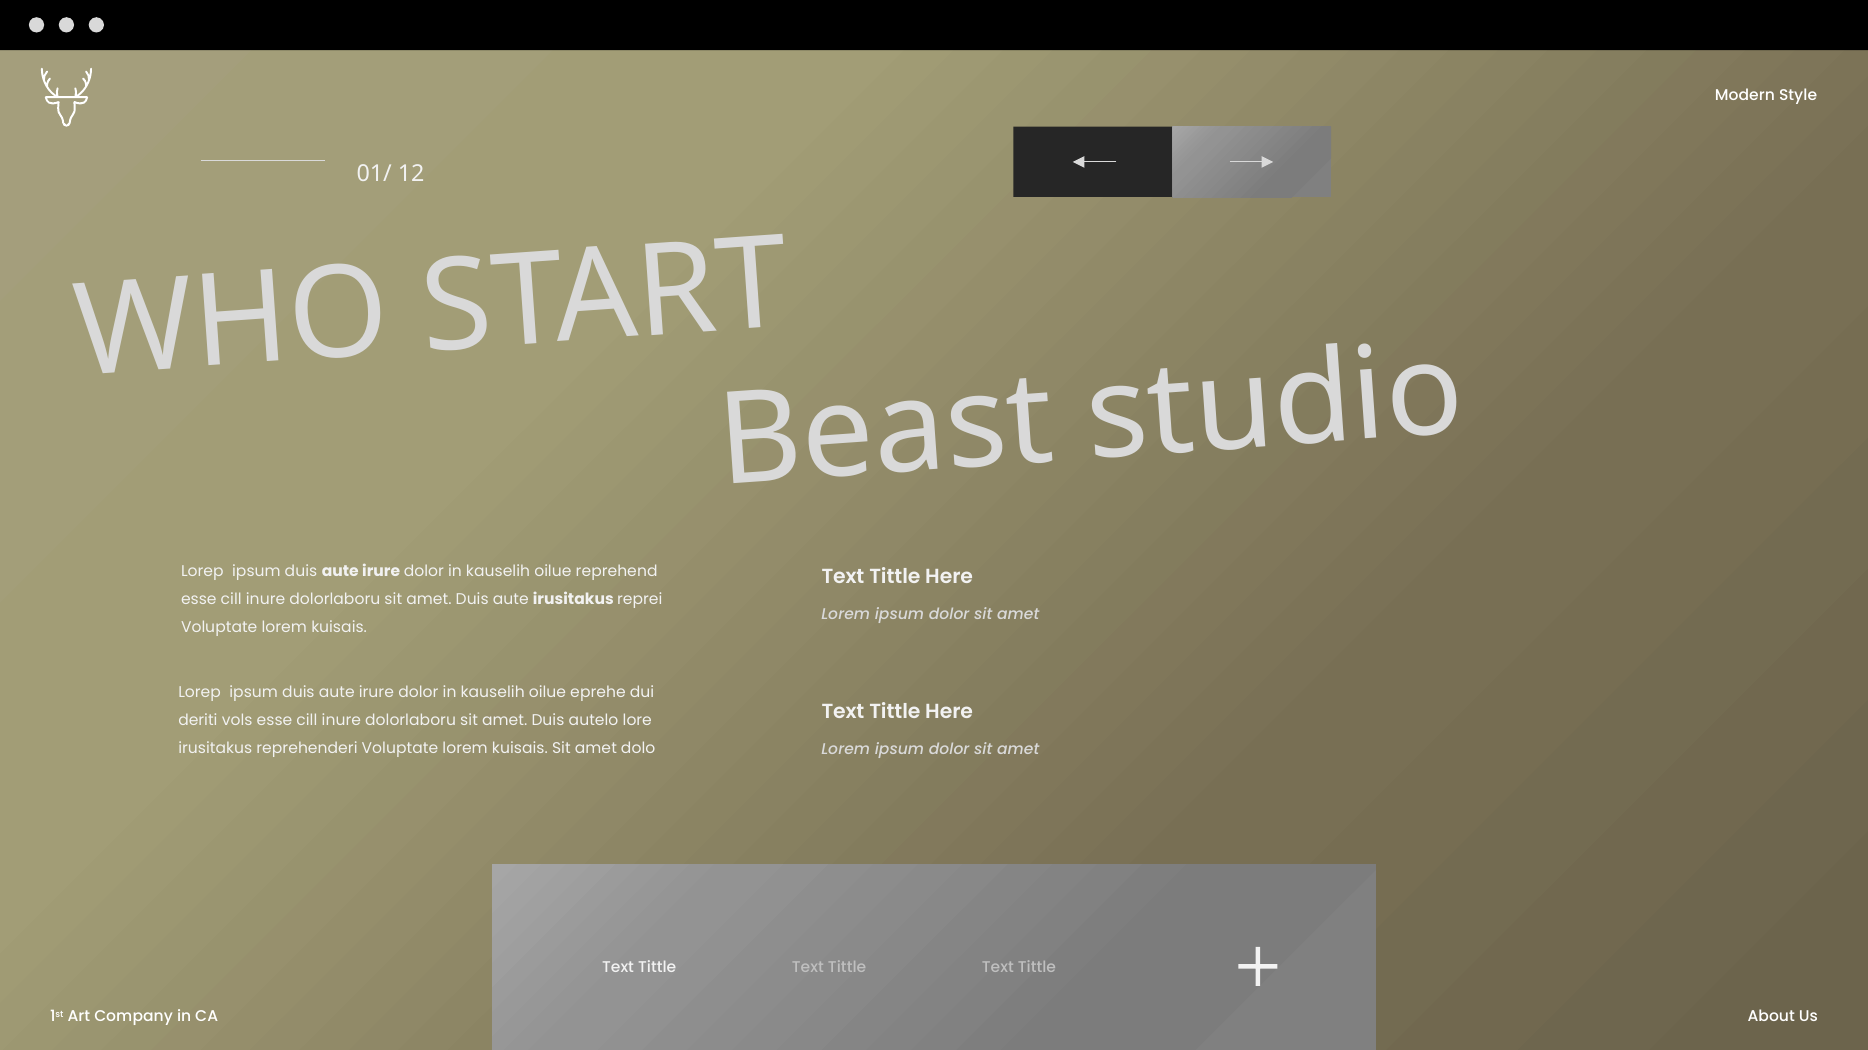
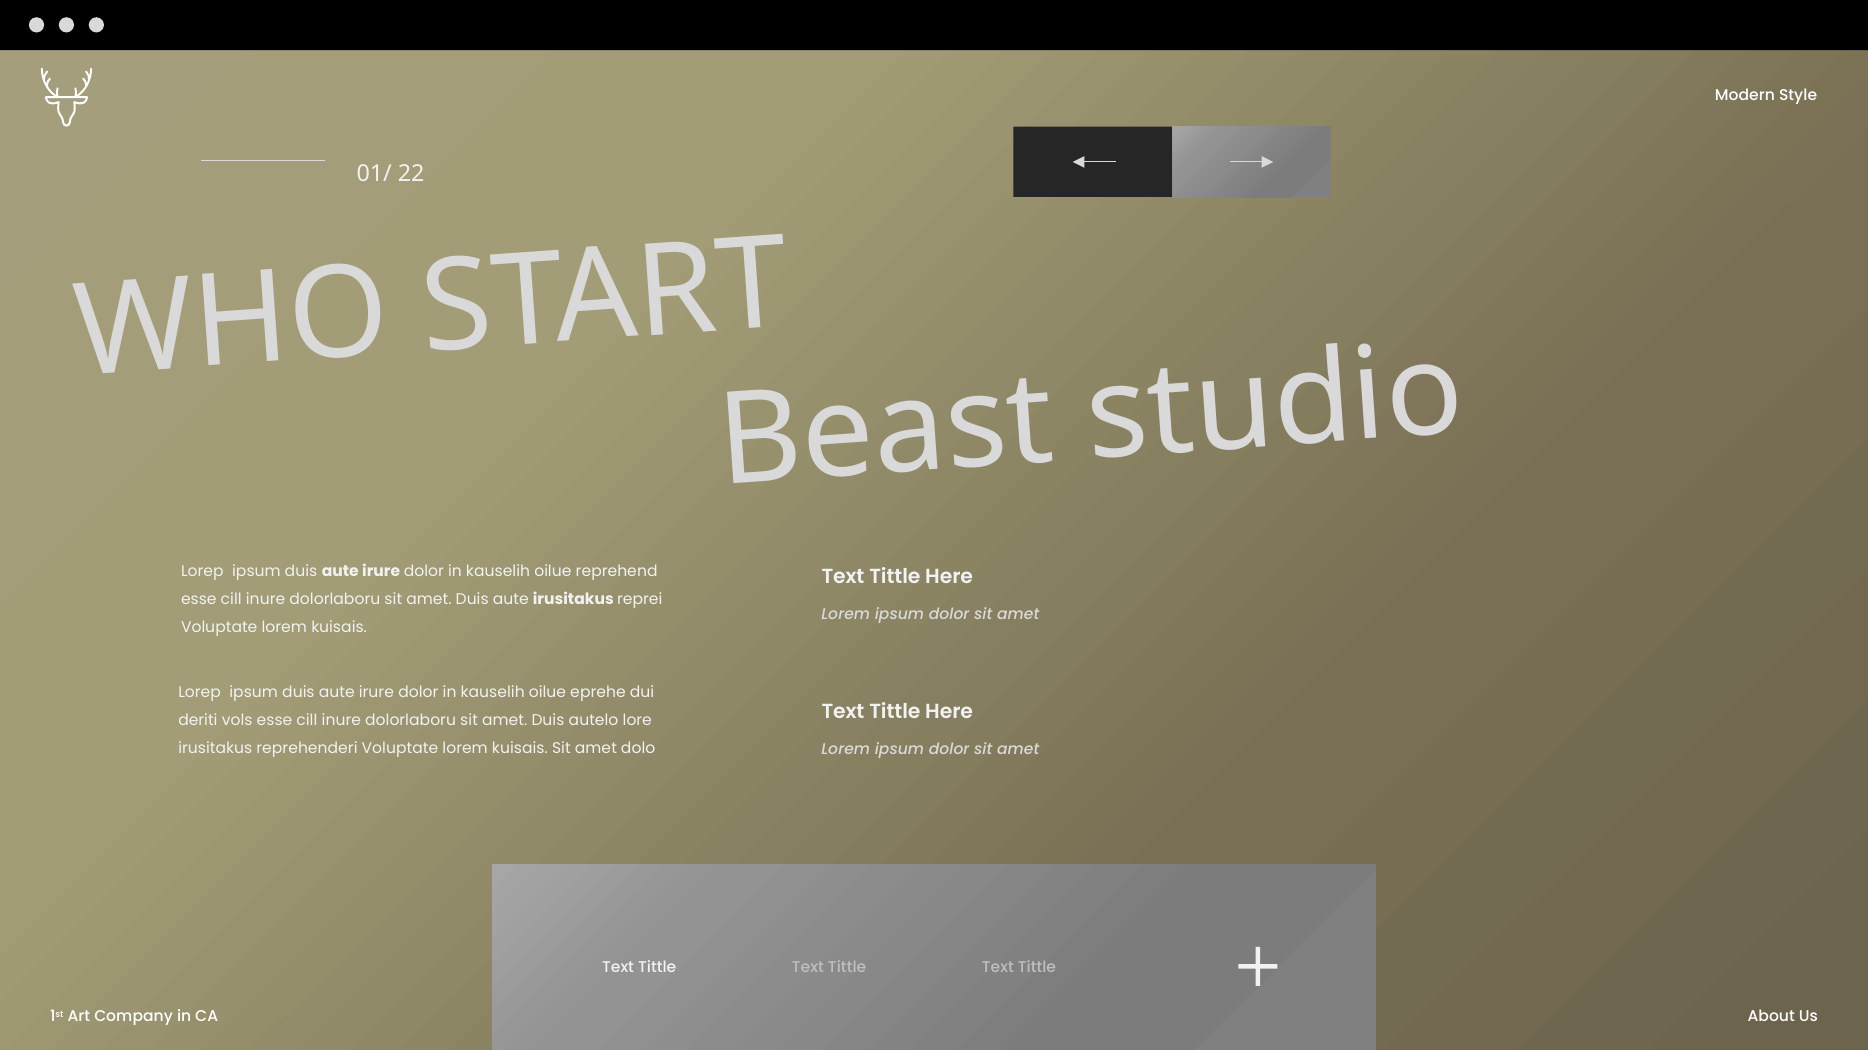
12: 12 -> 22
